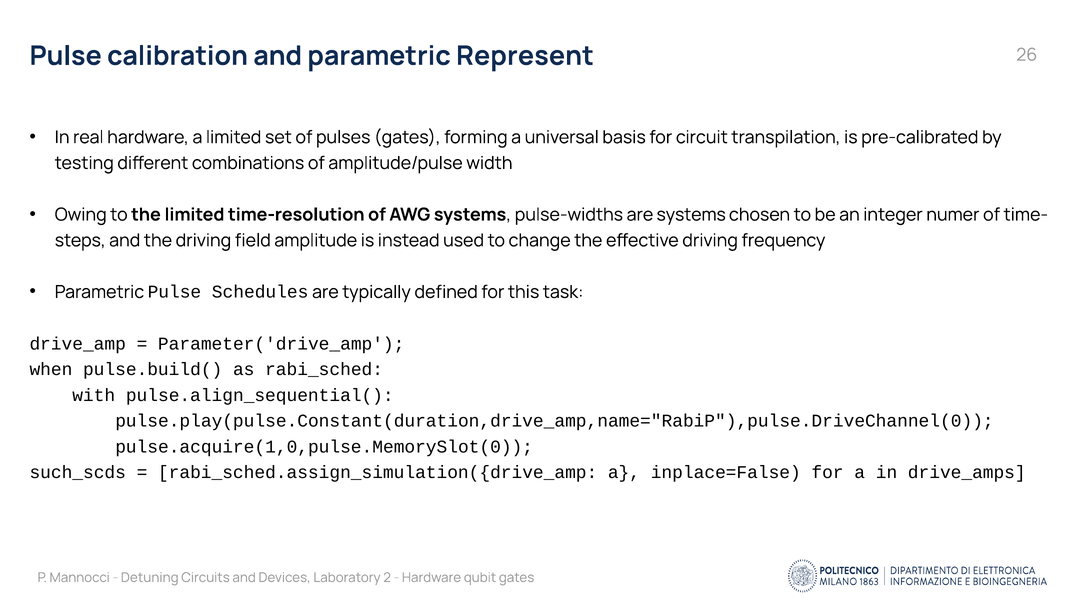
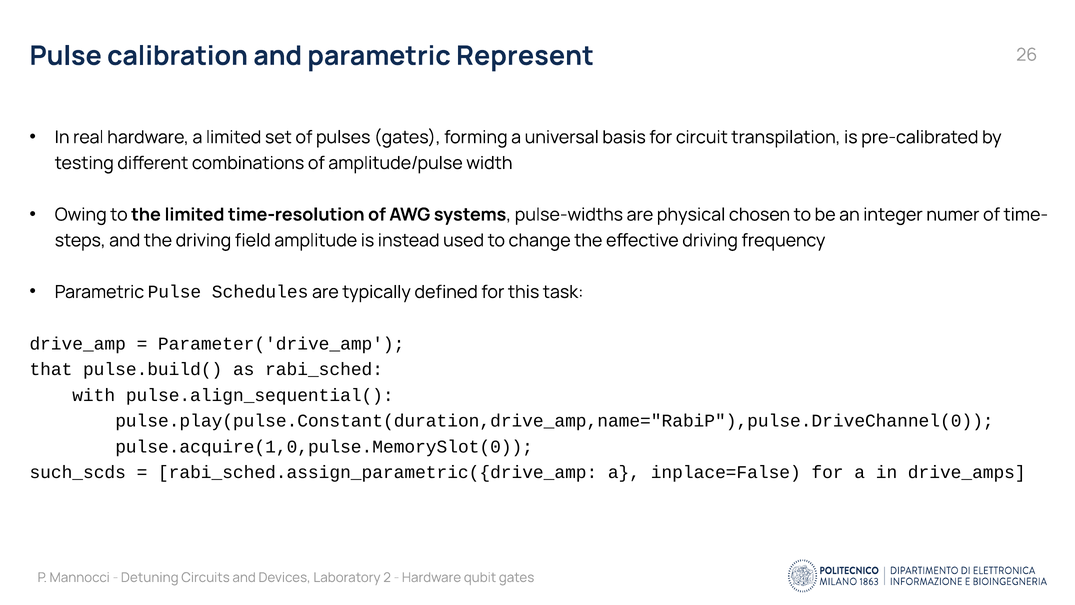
are systems: systems -> physical
when: when -> that
rabi_sched.assign_simulation({drive_amp: rabi_sched.assign_simulation({drive_amp -> rabi_sched.assign_parametric({drive_amp
